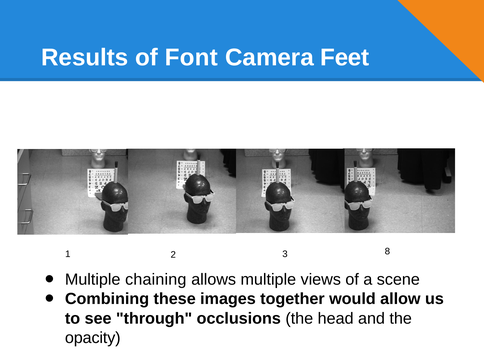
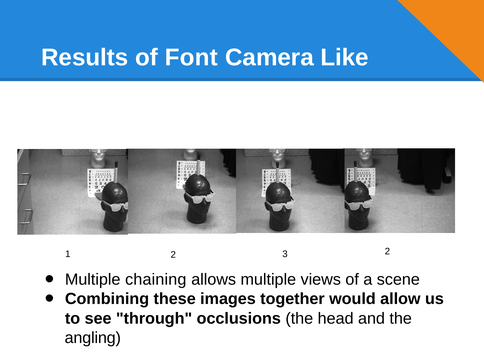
Feet: Feet -> Like
3 8: 8 -> 2
opacity: opacity -> angling
